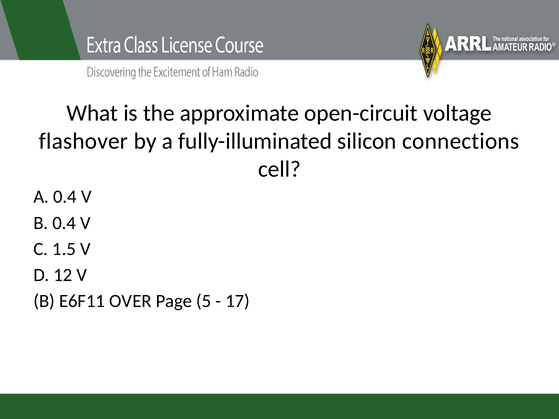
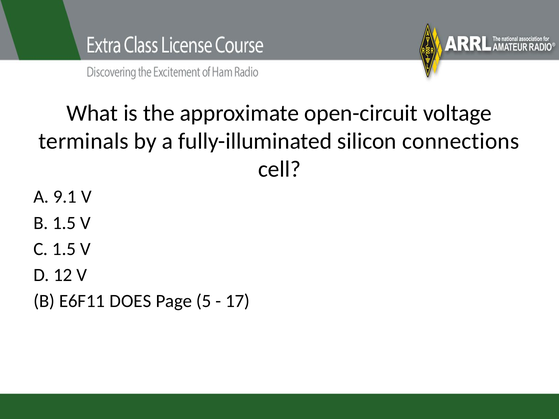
flashover: flashover -> terminals
A 0.4: 0.4 -> 9.1
B 0.4: 0.4 -> 1.5
OVER: OVER -> DOES
